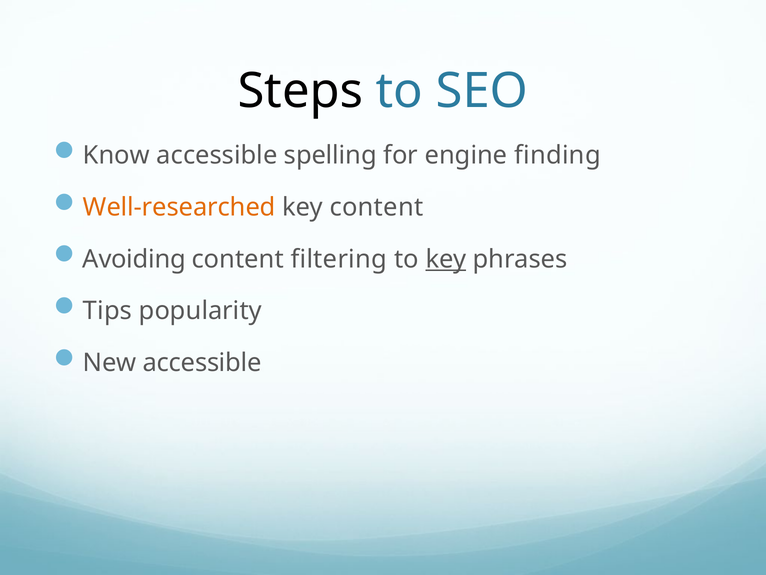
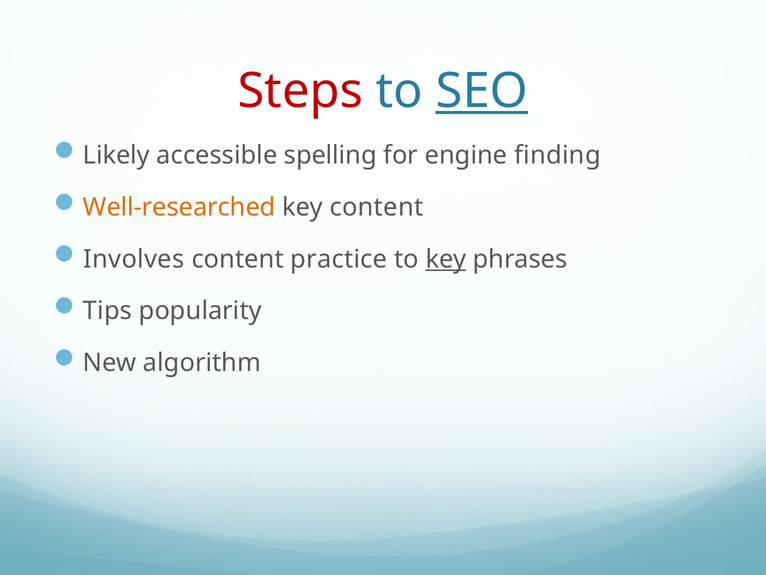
Steps colour: black -> red
SEO underline: none -> present
Know: Know -> Likely
Avoiding: Avoiding -> Involves
filtering: filtering -> practice
New accessible: accessible -> algorithm
